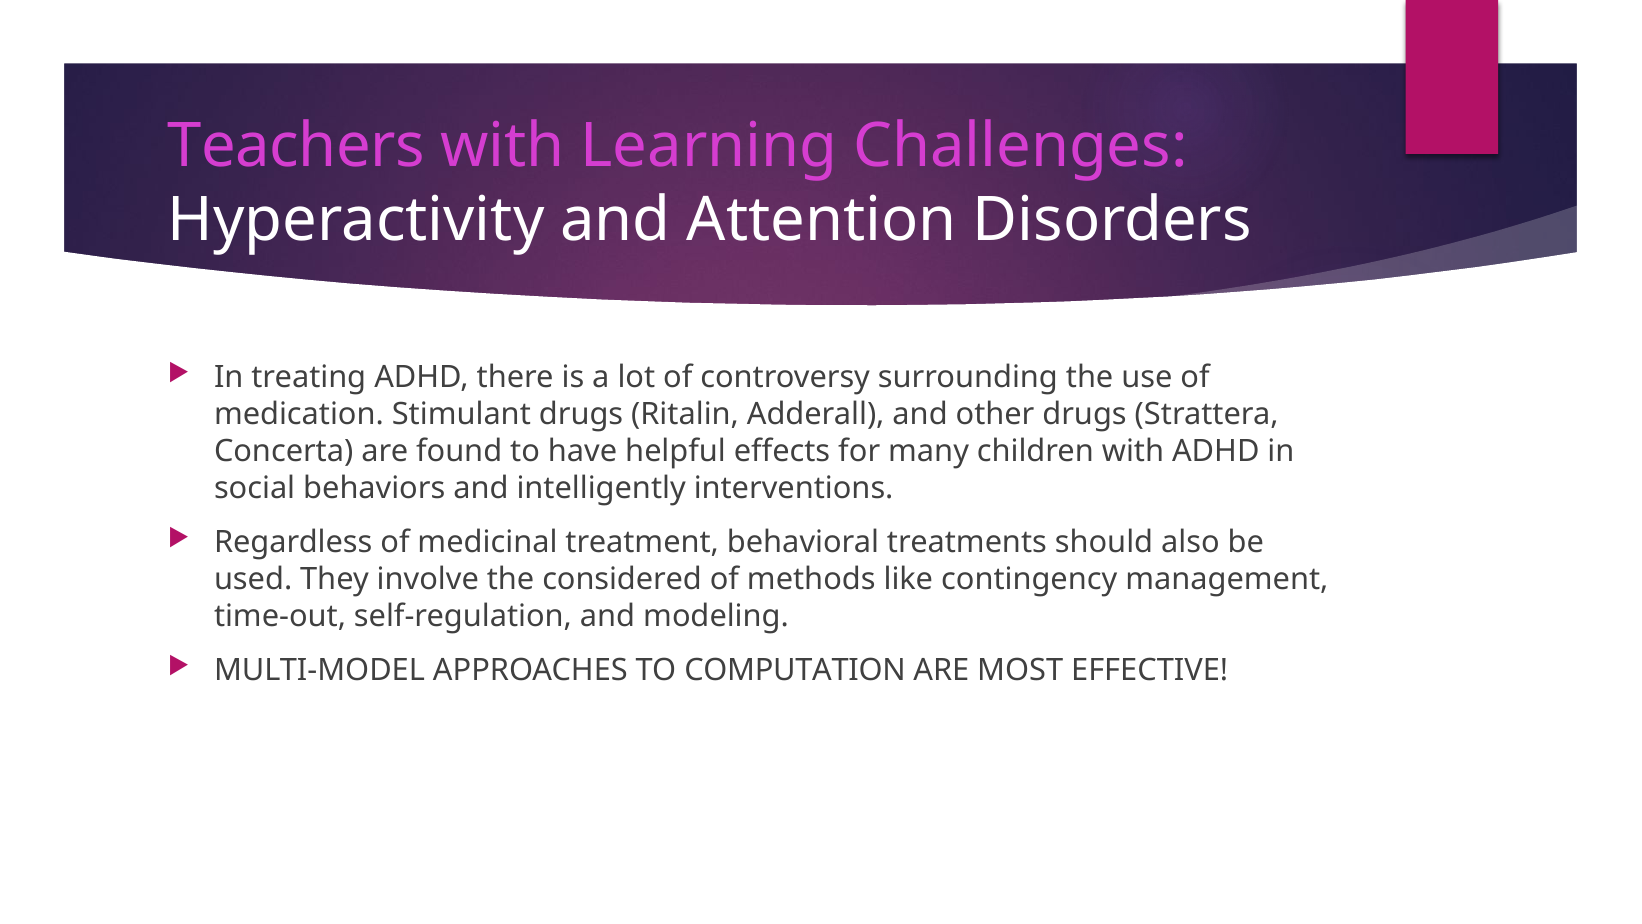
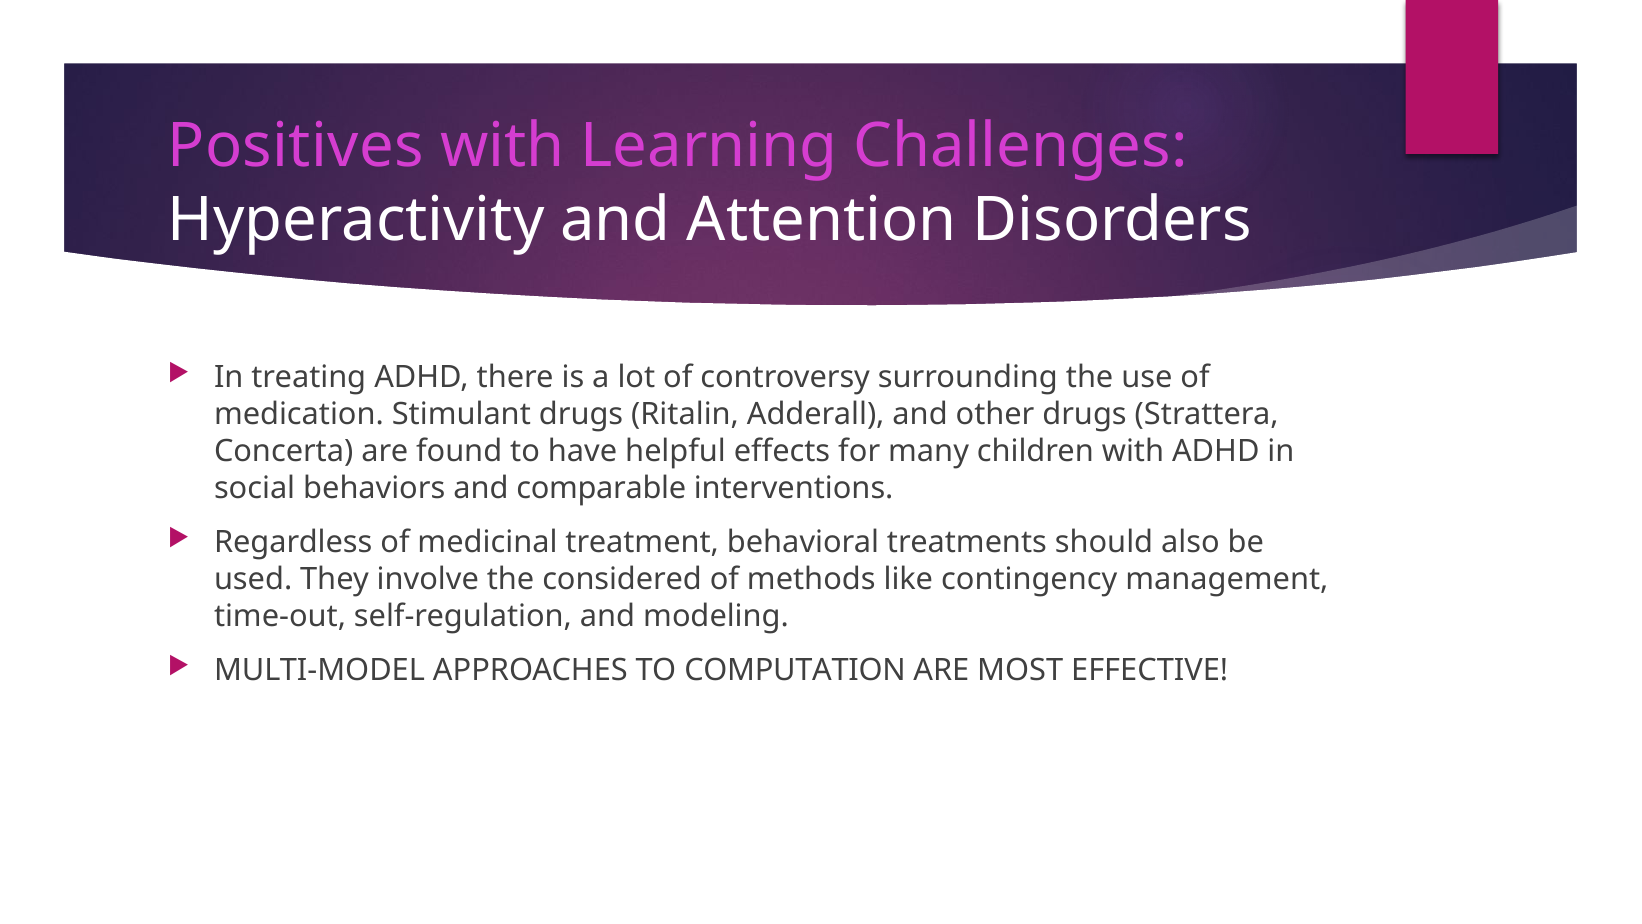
Teachers: Teachers -> Positives
intelligently: intelligently -> comparable
